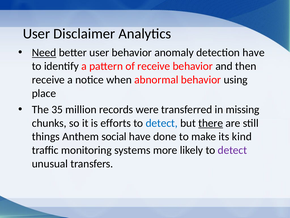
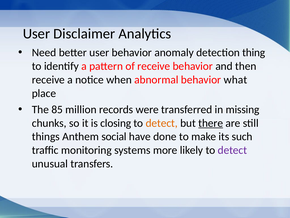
Need underline: present -> none
detection have: have -> thing
using: using -> what
35: 35 -> 85
efforts: efforts -> closing
detect at (162, 123) colour: blue -> orange
kind: kind -> such
